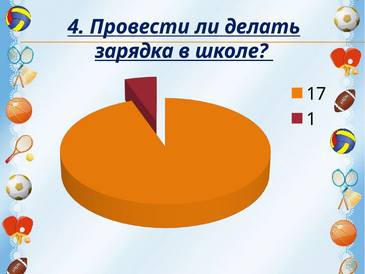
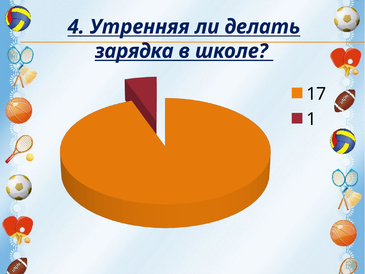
Провести: Провести -> Утренняя
